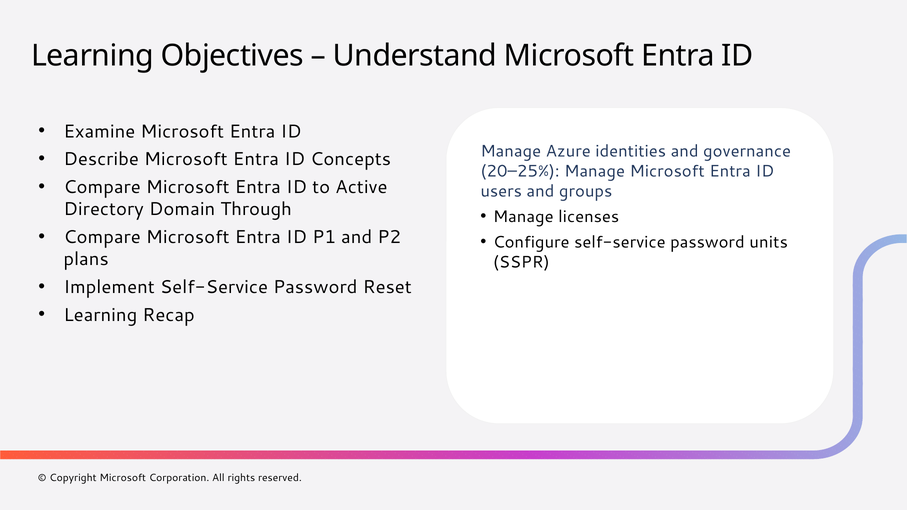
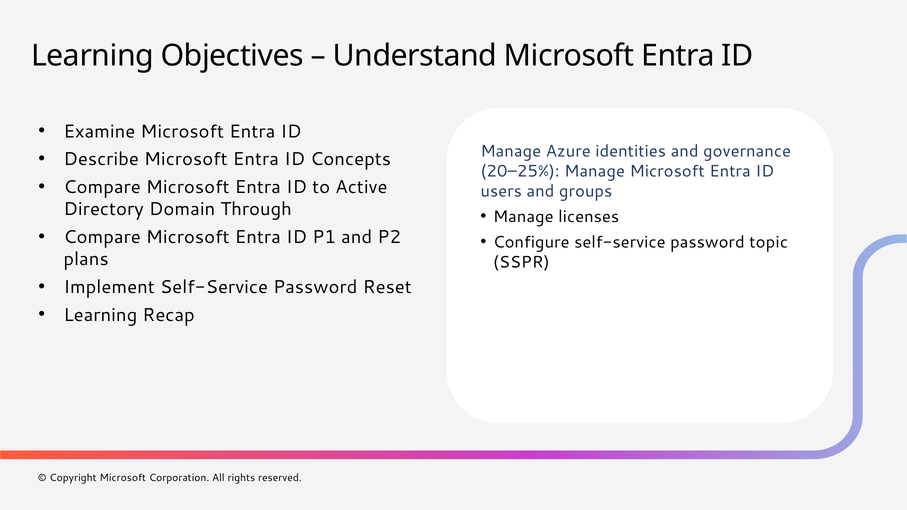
units: units -> topic
